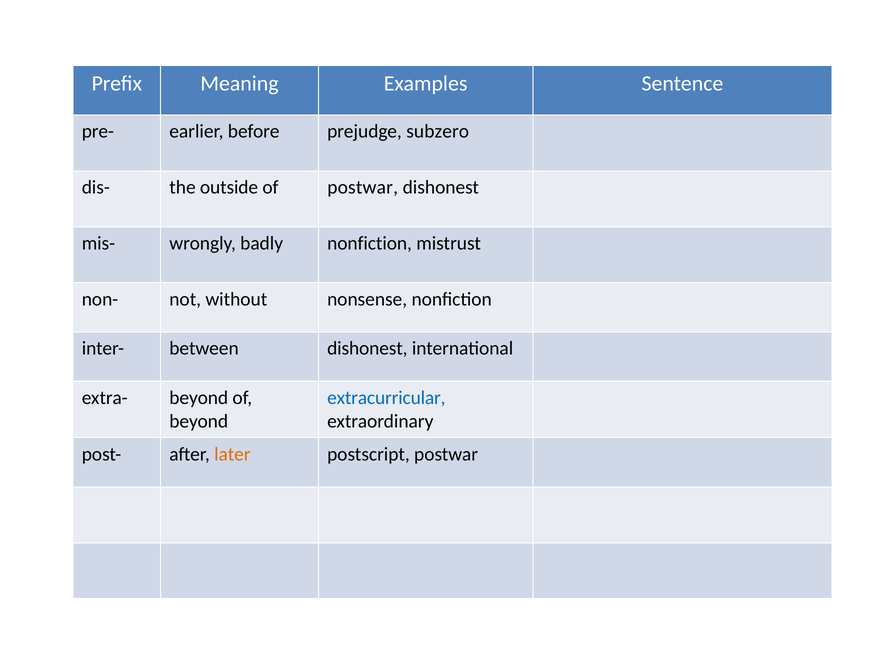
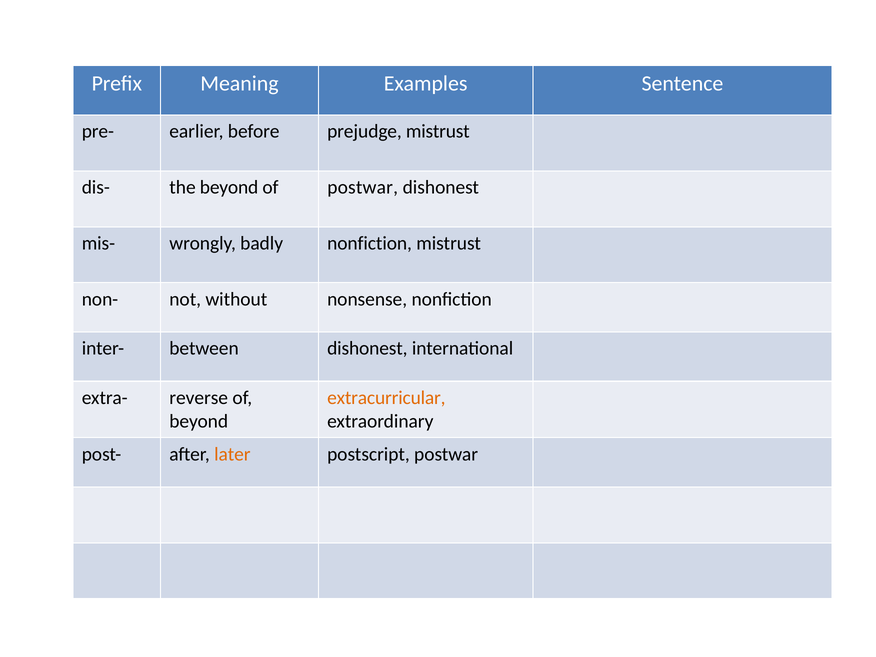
prejudge subzero: subzero -> mistrust
the outside: outside -> beyond
extra- beyond: beyond -> reverse
extracurricular colour: blue -> orange
